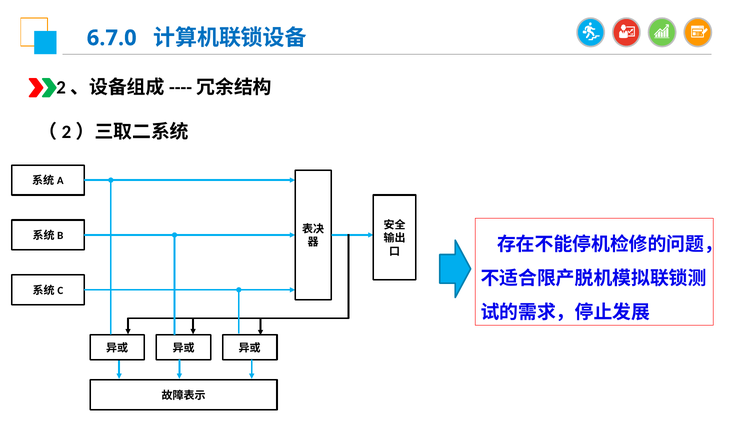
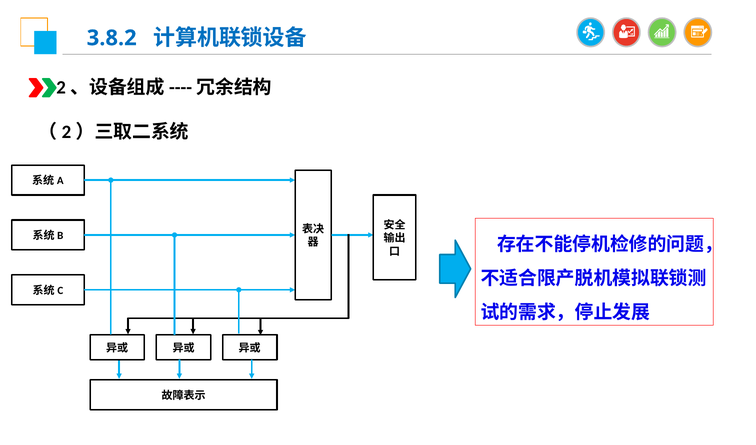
6.7.0: 6.7.0 -> 3.8.2
